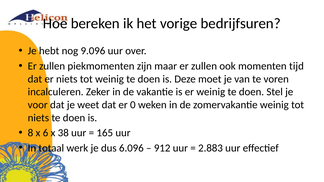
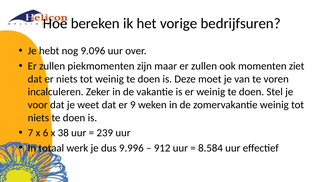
tijd: tijd -> ziet
0: 0 -> 9
8: 8 -> 7
165: 165 -> 239
6.096: 6.096 -> 9.996
2.883: 2.883 -> 8.584
